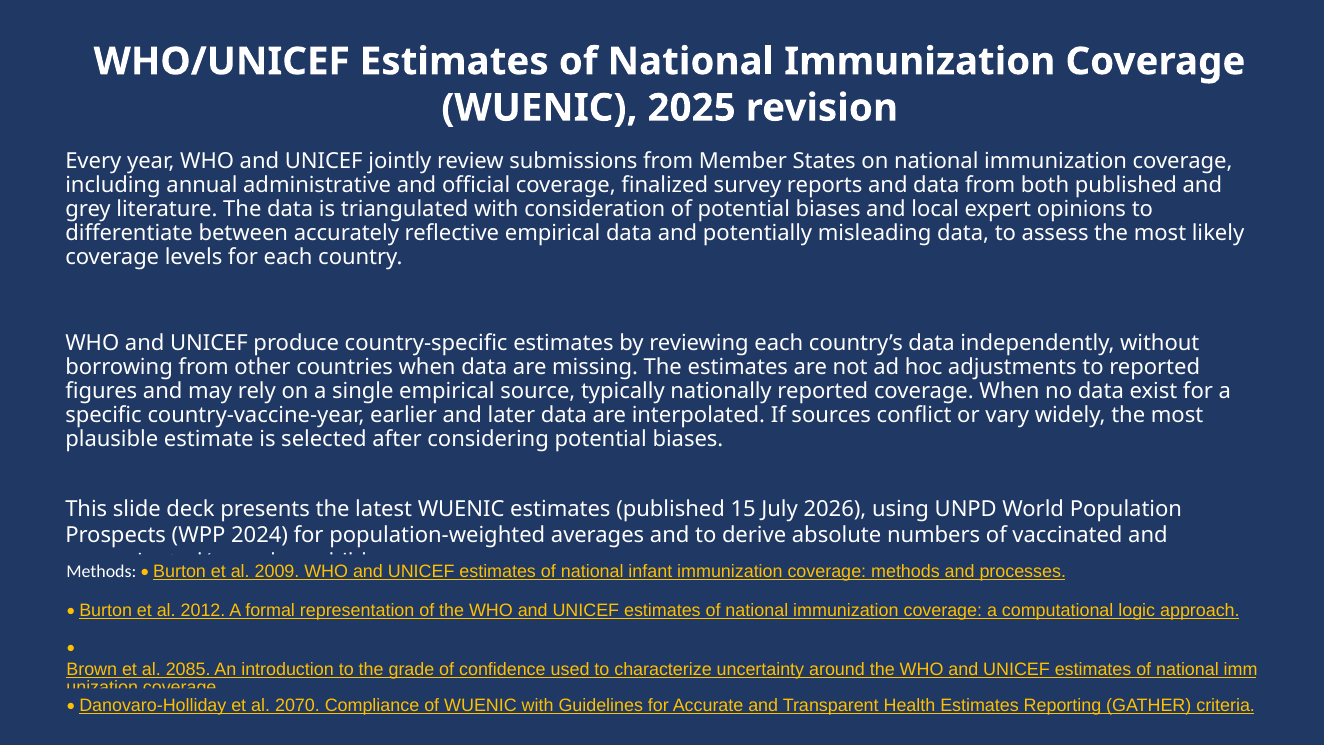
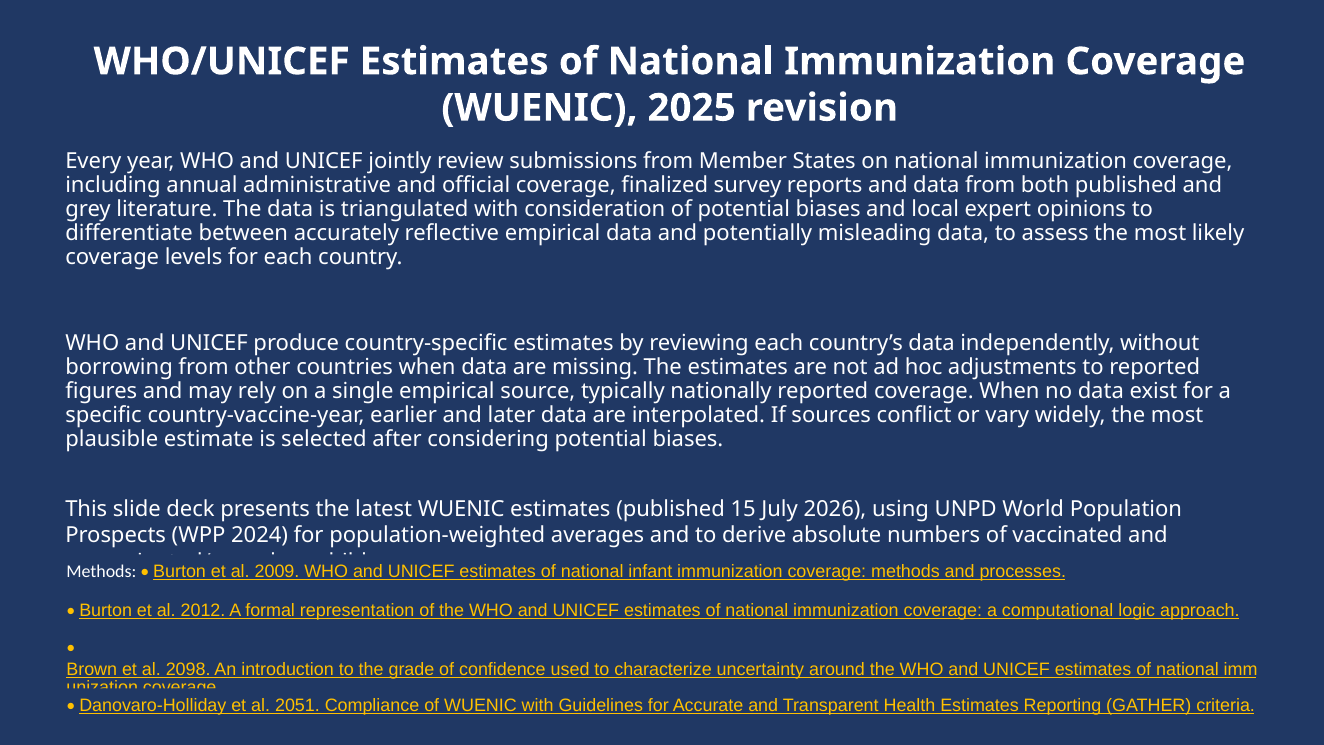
2085: 2085 -> 2098
2070: 2070 -> 2051
